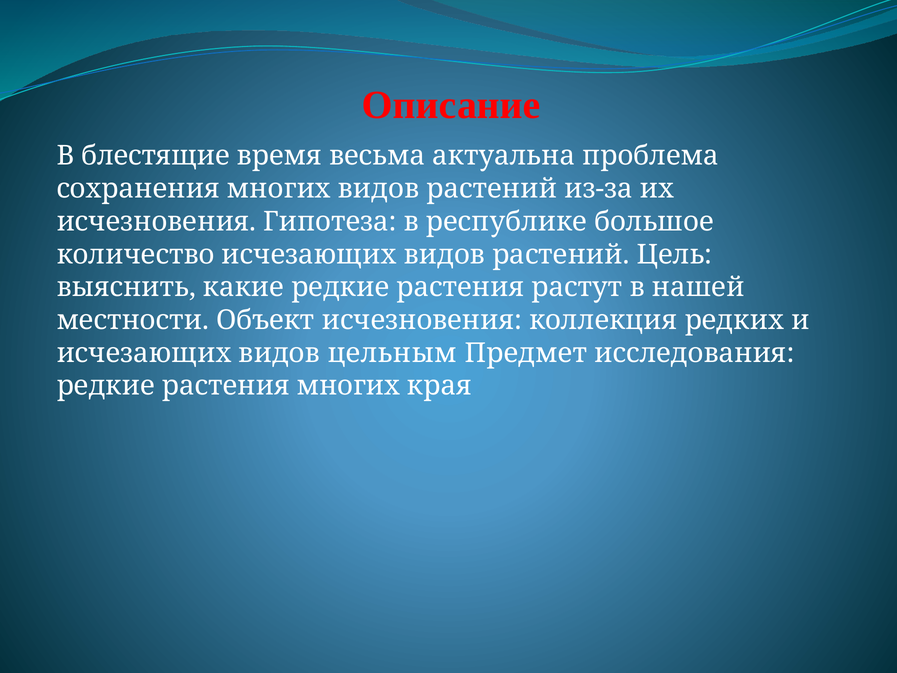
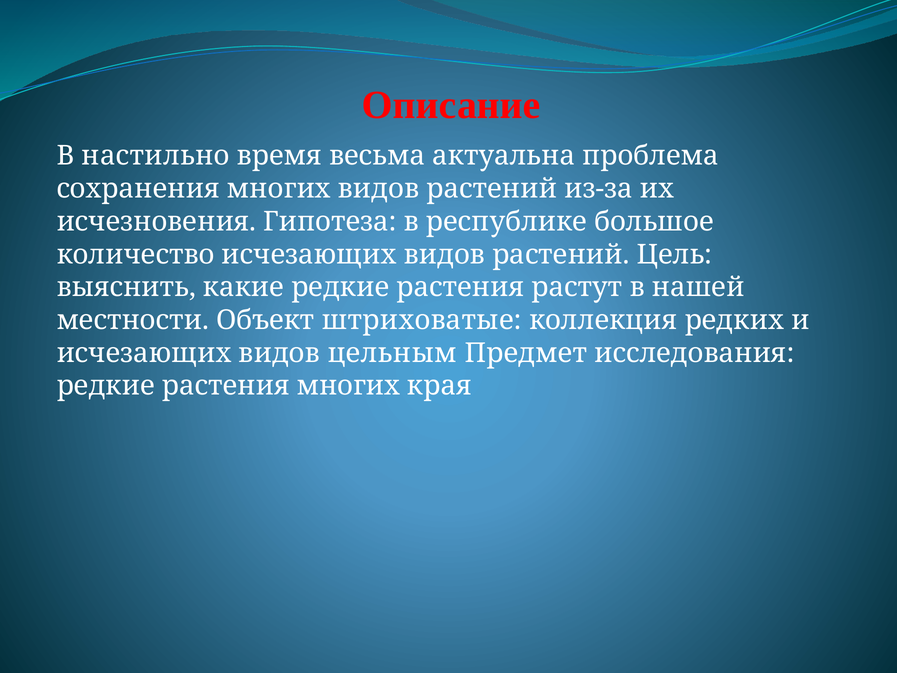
блестящие: блестящие -> настильно
Объект исчезновения: исчезновения -> штриховатые
